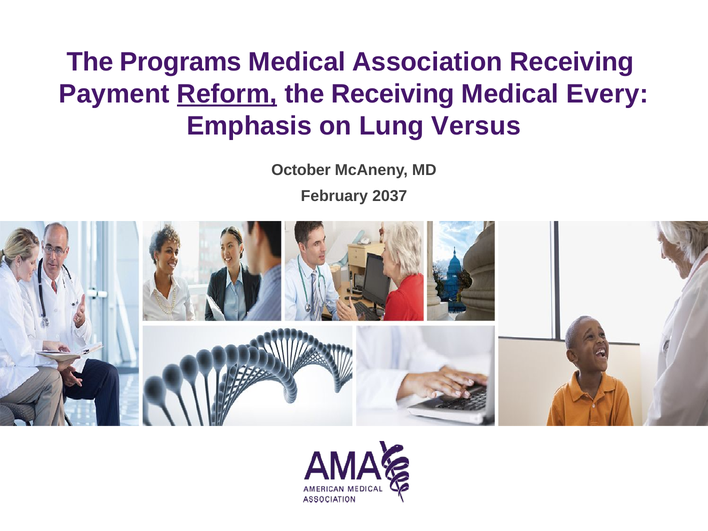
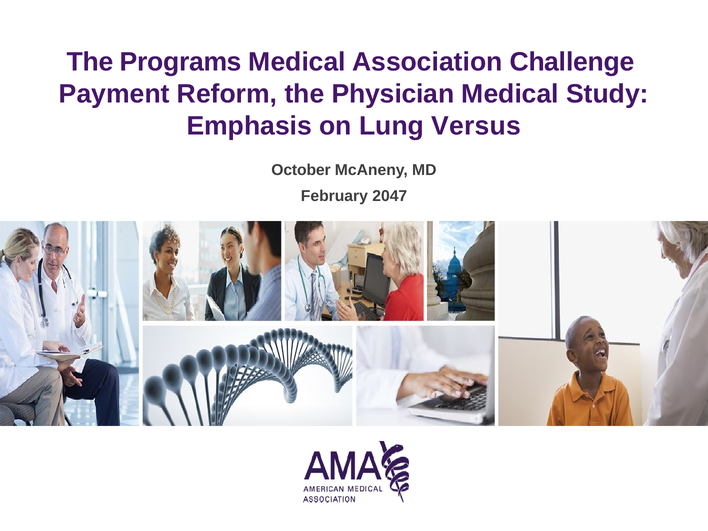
Association Receiving: Receiving -> Challenge
Reform underline: present -> none
the Receiving: Receiving -> Physician
Every: Every -> Study
2037: 2037 -> 2047
